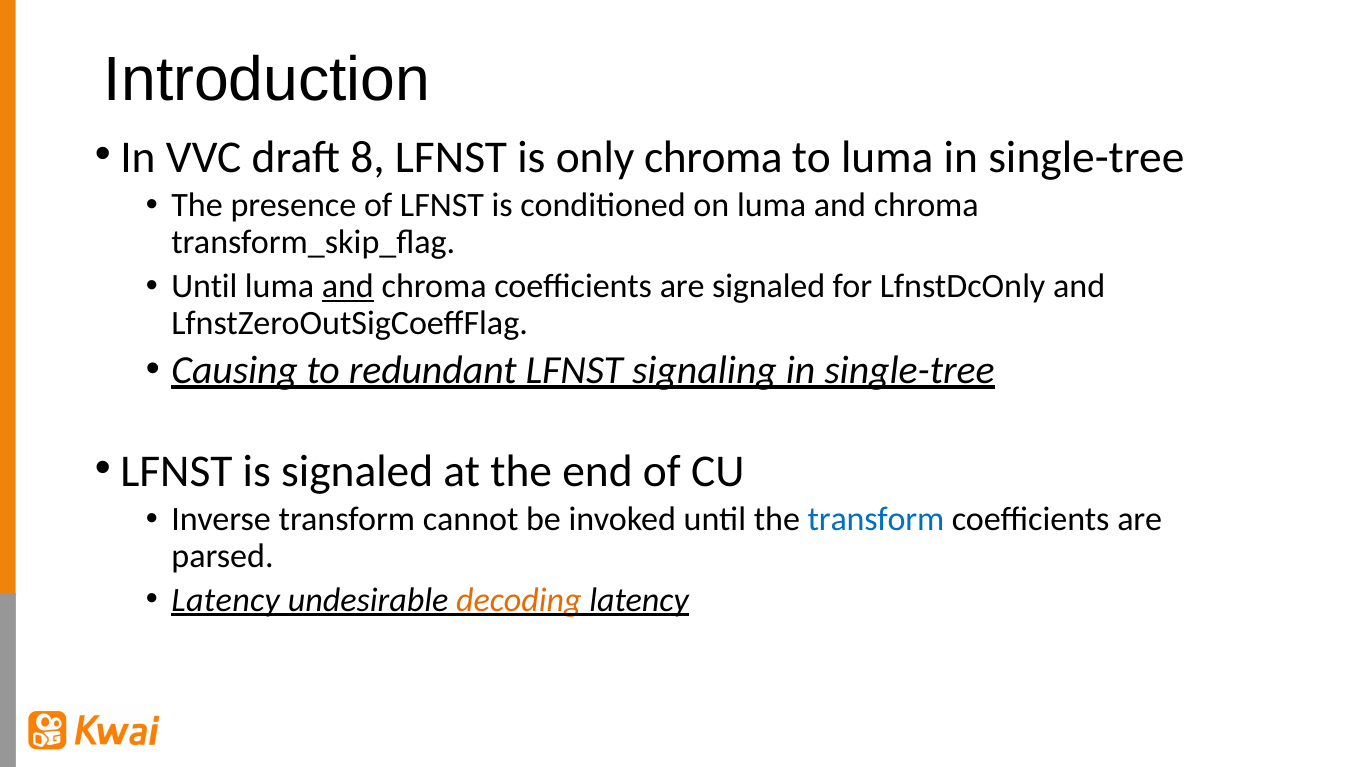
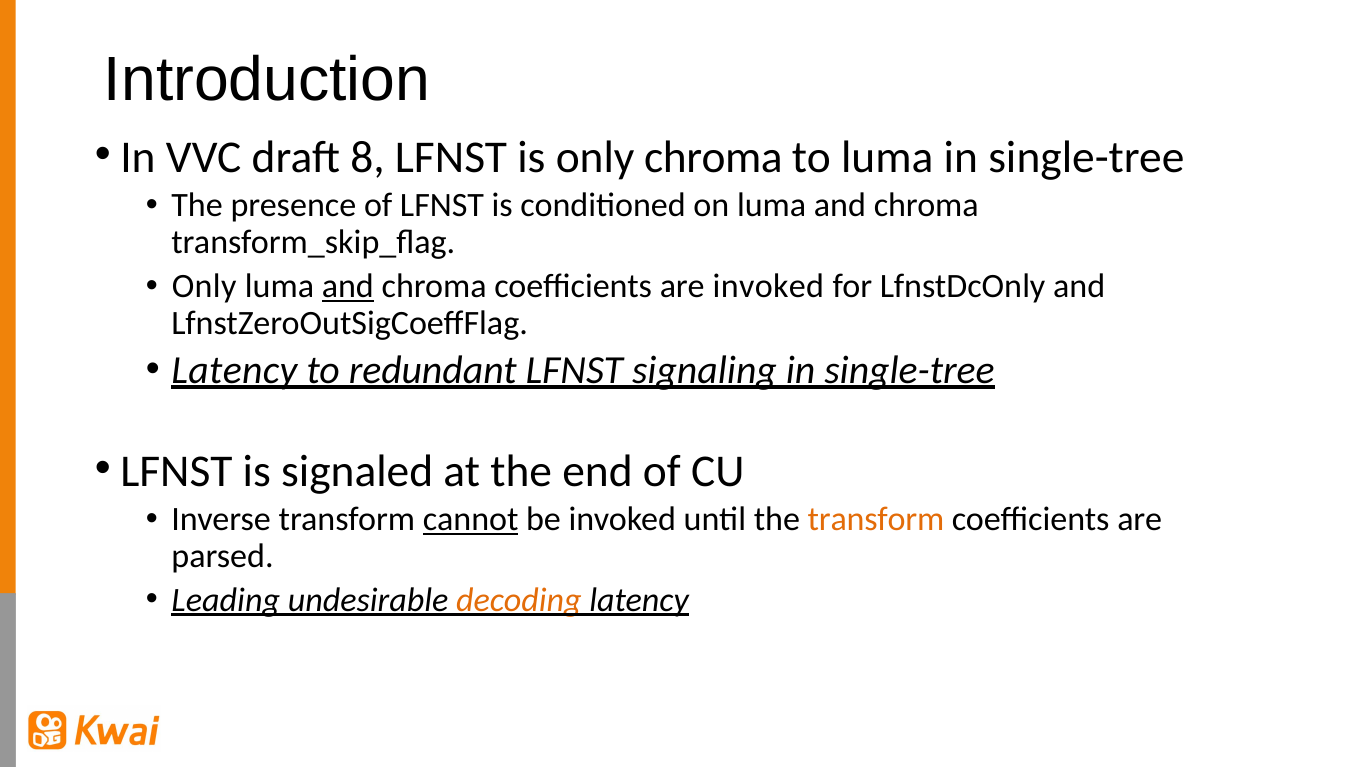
Until at (204, 286): Until -> Only
are signaled: signaled -> invoked
Causing at (235, 370): Causing -> Latency
cannot underline: none -> present
transform at (876, 519) colour: blue -> orange
Latency at (226, 600): Latency -> Leading
